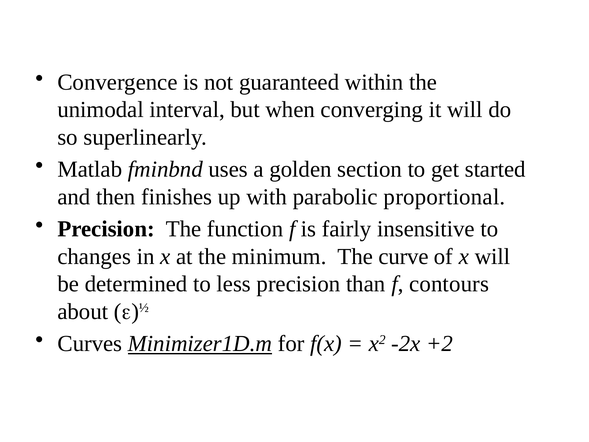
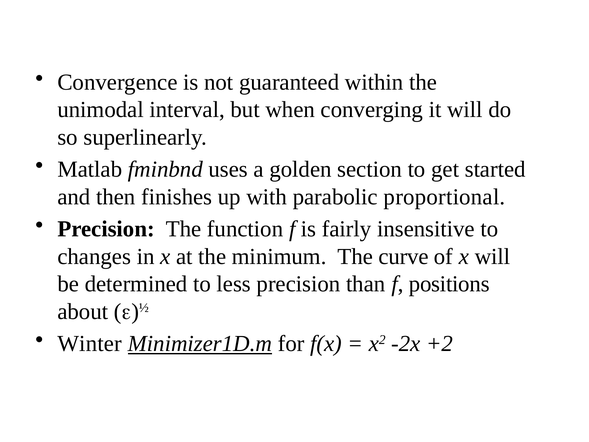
contours: contours -> positions
Curves: Curves -> Winter
